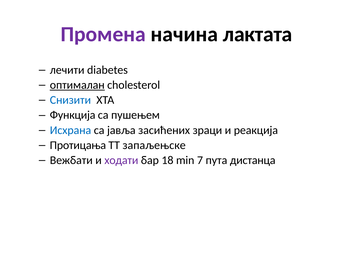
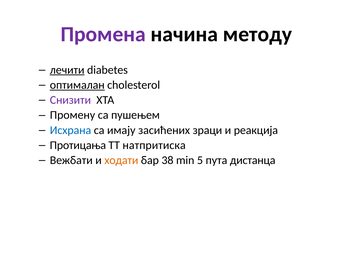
лактата: лактата -> методу
лечити underline: none -> present
Снизити colour: blue -> purple
Функција: Функција -> Промену
јавља: јавља -> имају
запаљењске: запаљењске -> натпритиска
ходати colour: purple -> orange
18: 18 -> 38
7: 7 -> 5
